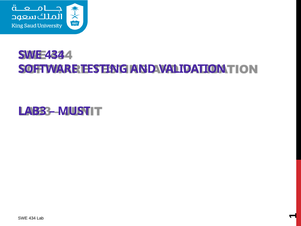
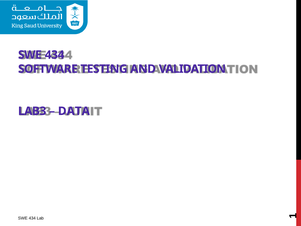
MUST: MUST -> DATA
